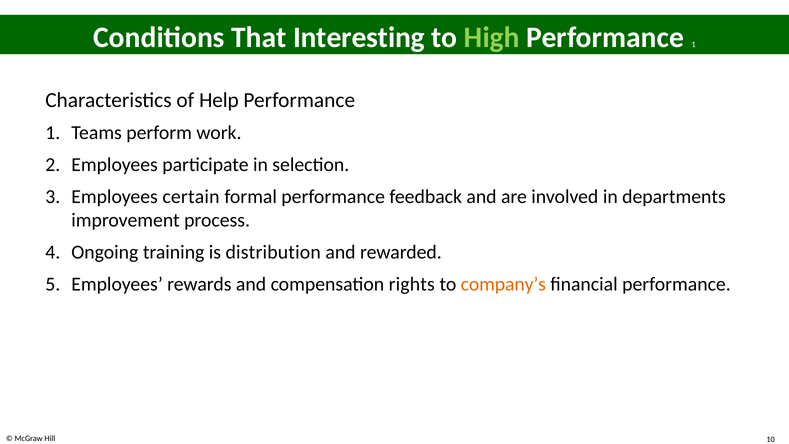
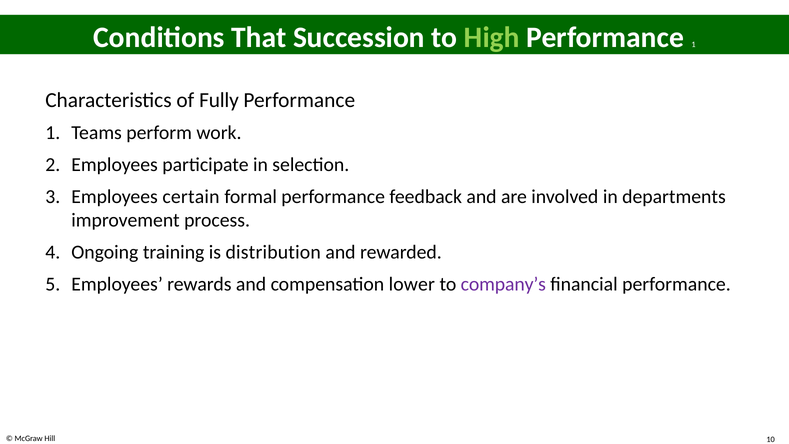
Interesting: Interesting -> Succession
Help: Help -> Fully
rights: rights -> lower
company’s colour: orange -> purple
